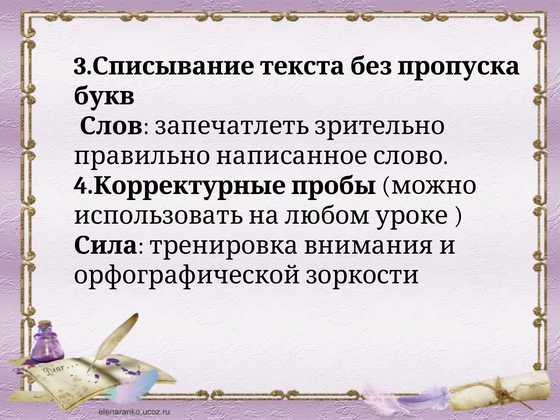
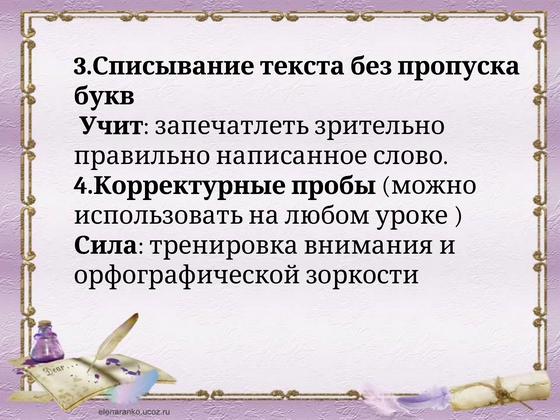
Слов: Слов -> Учит
